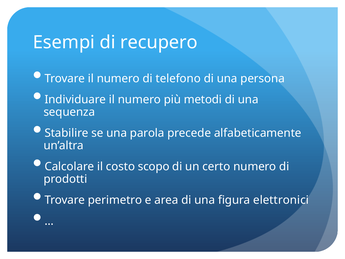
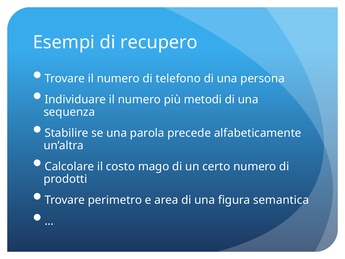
scopo: scopo -> mago
elettronici: elettronici -> semantica
